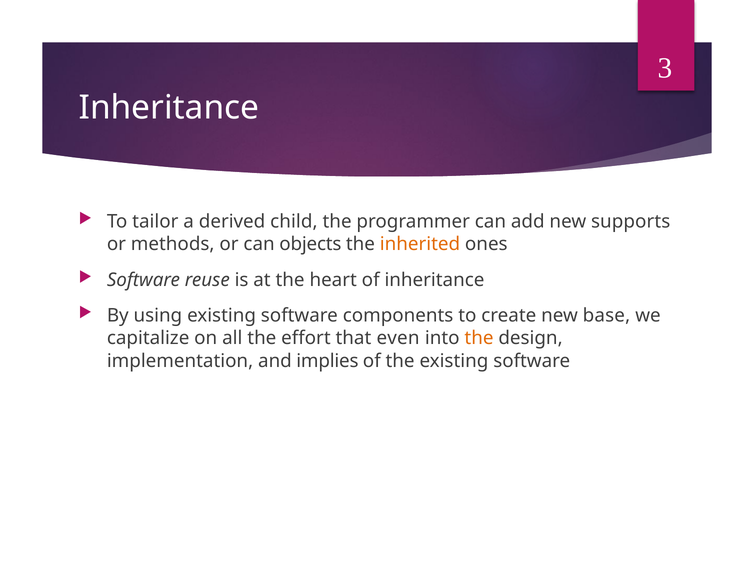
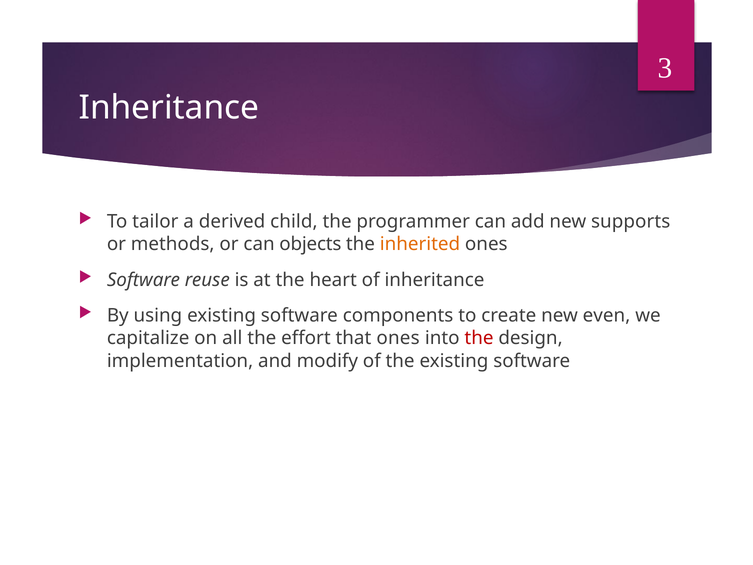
base: base -> even
that even: even -> ones
the at (479, 338) colour: orange -> red
implies: implies -> modify
